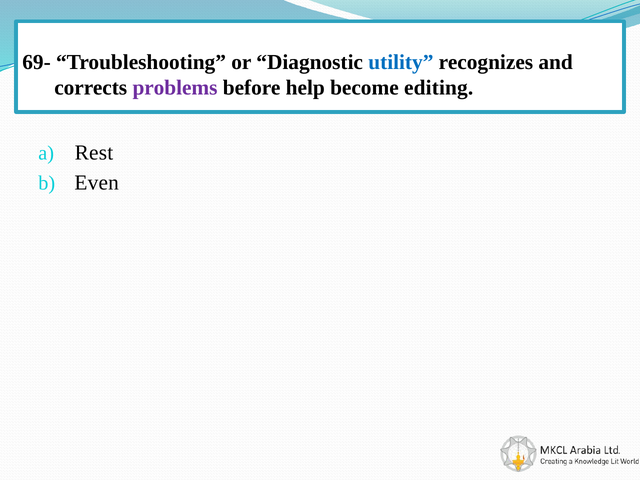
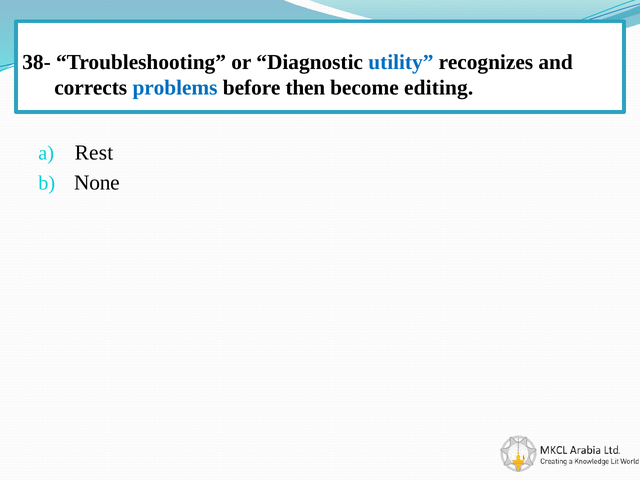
69-: 69- -> 38-
problems colour: purple -> blue
help: help -> then
Even: Even -> None
